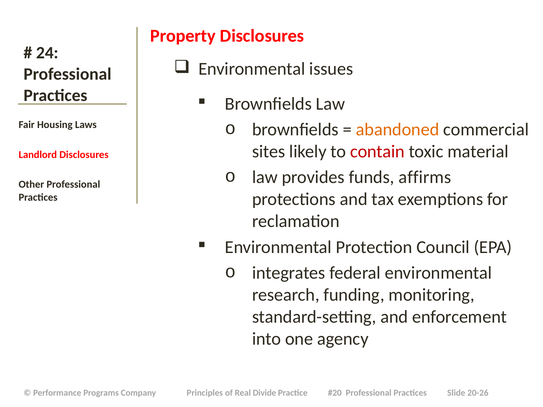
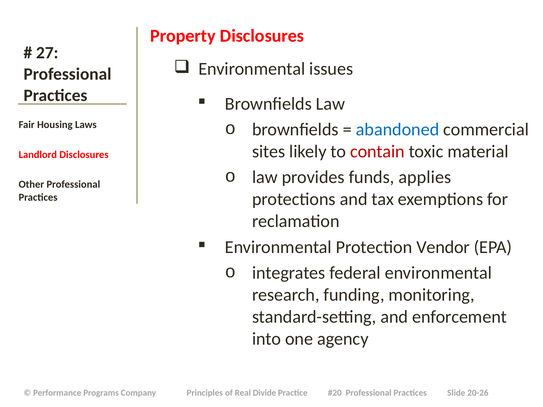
24: 24 -> 27
abandoned colour: orange -> blue
affirms: affirms -> applies
Council: Council -> Vendor
